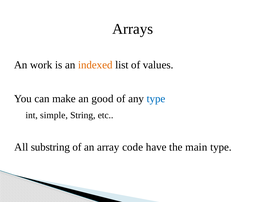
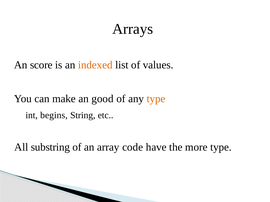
work: work -> score
type at (156, 99) colour: blue -> orange
simple: simple -> begins
main: main -> more
